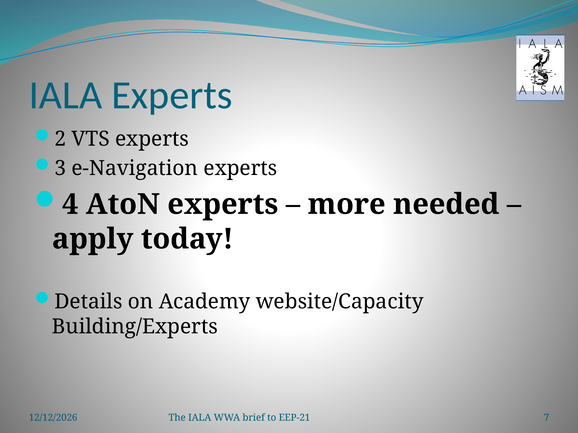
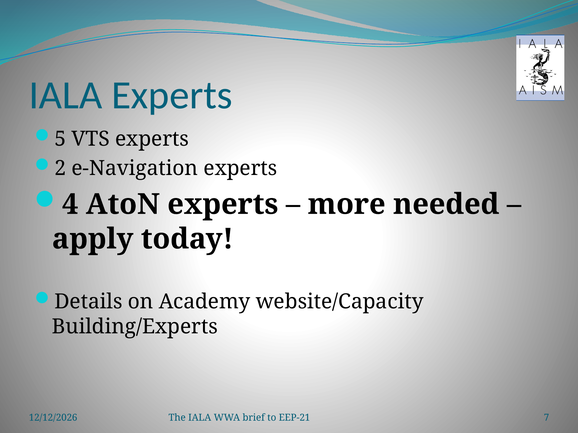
2: 2 -> 5
3: 3 -> 2
